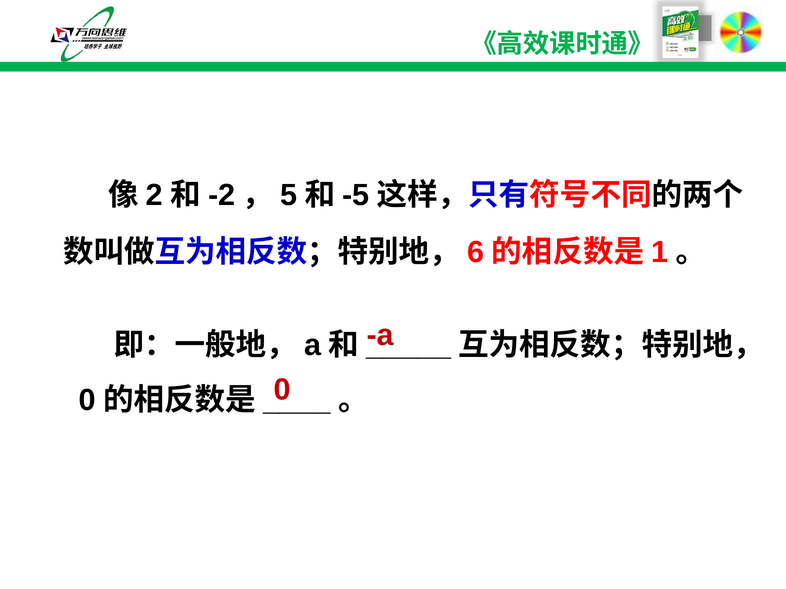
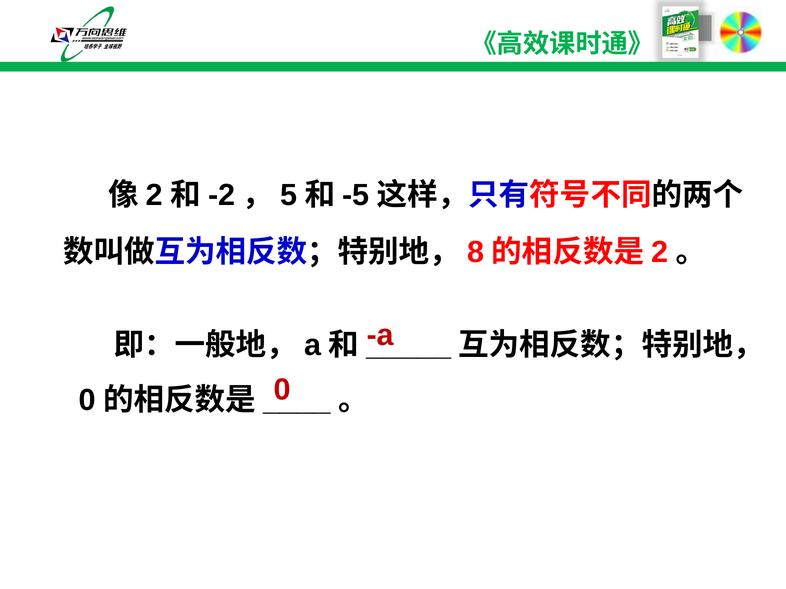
6: 6 -> 8
1 at (660, 252): 1 -> 2
